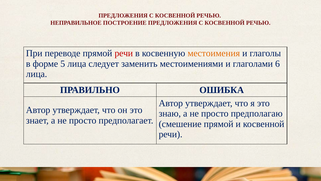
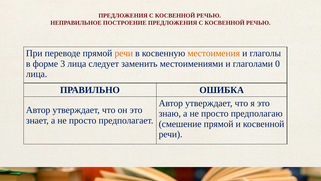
речи at (124, 53) colour: red -> orange
5: 5 -> 3
6: 6 -> 0
